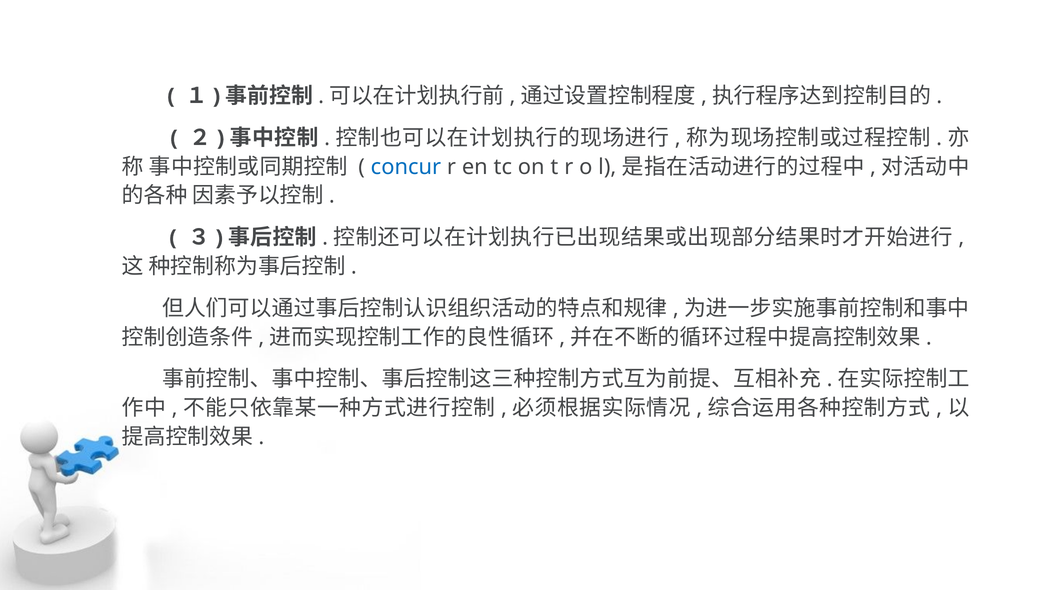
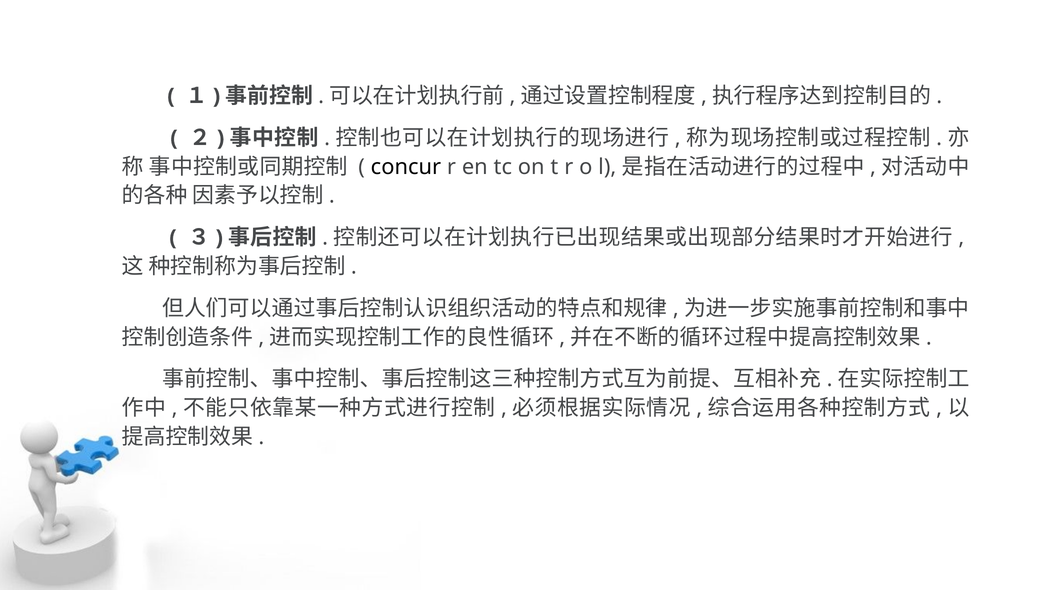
concur colour: blue -> black
